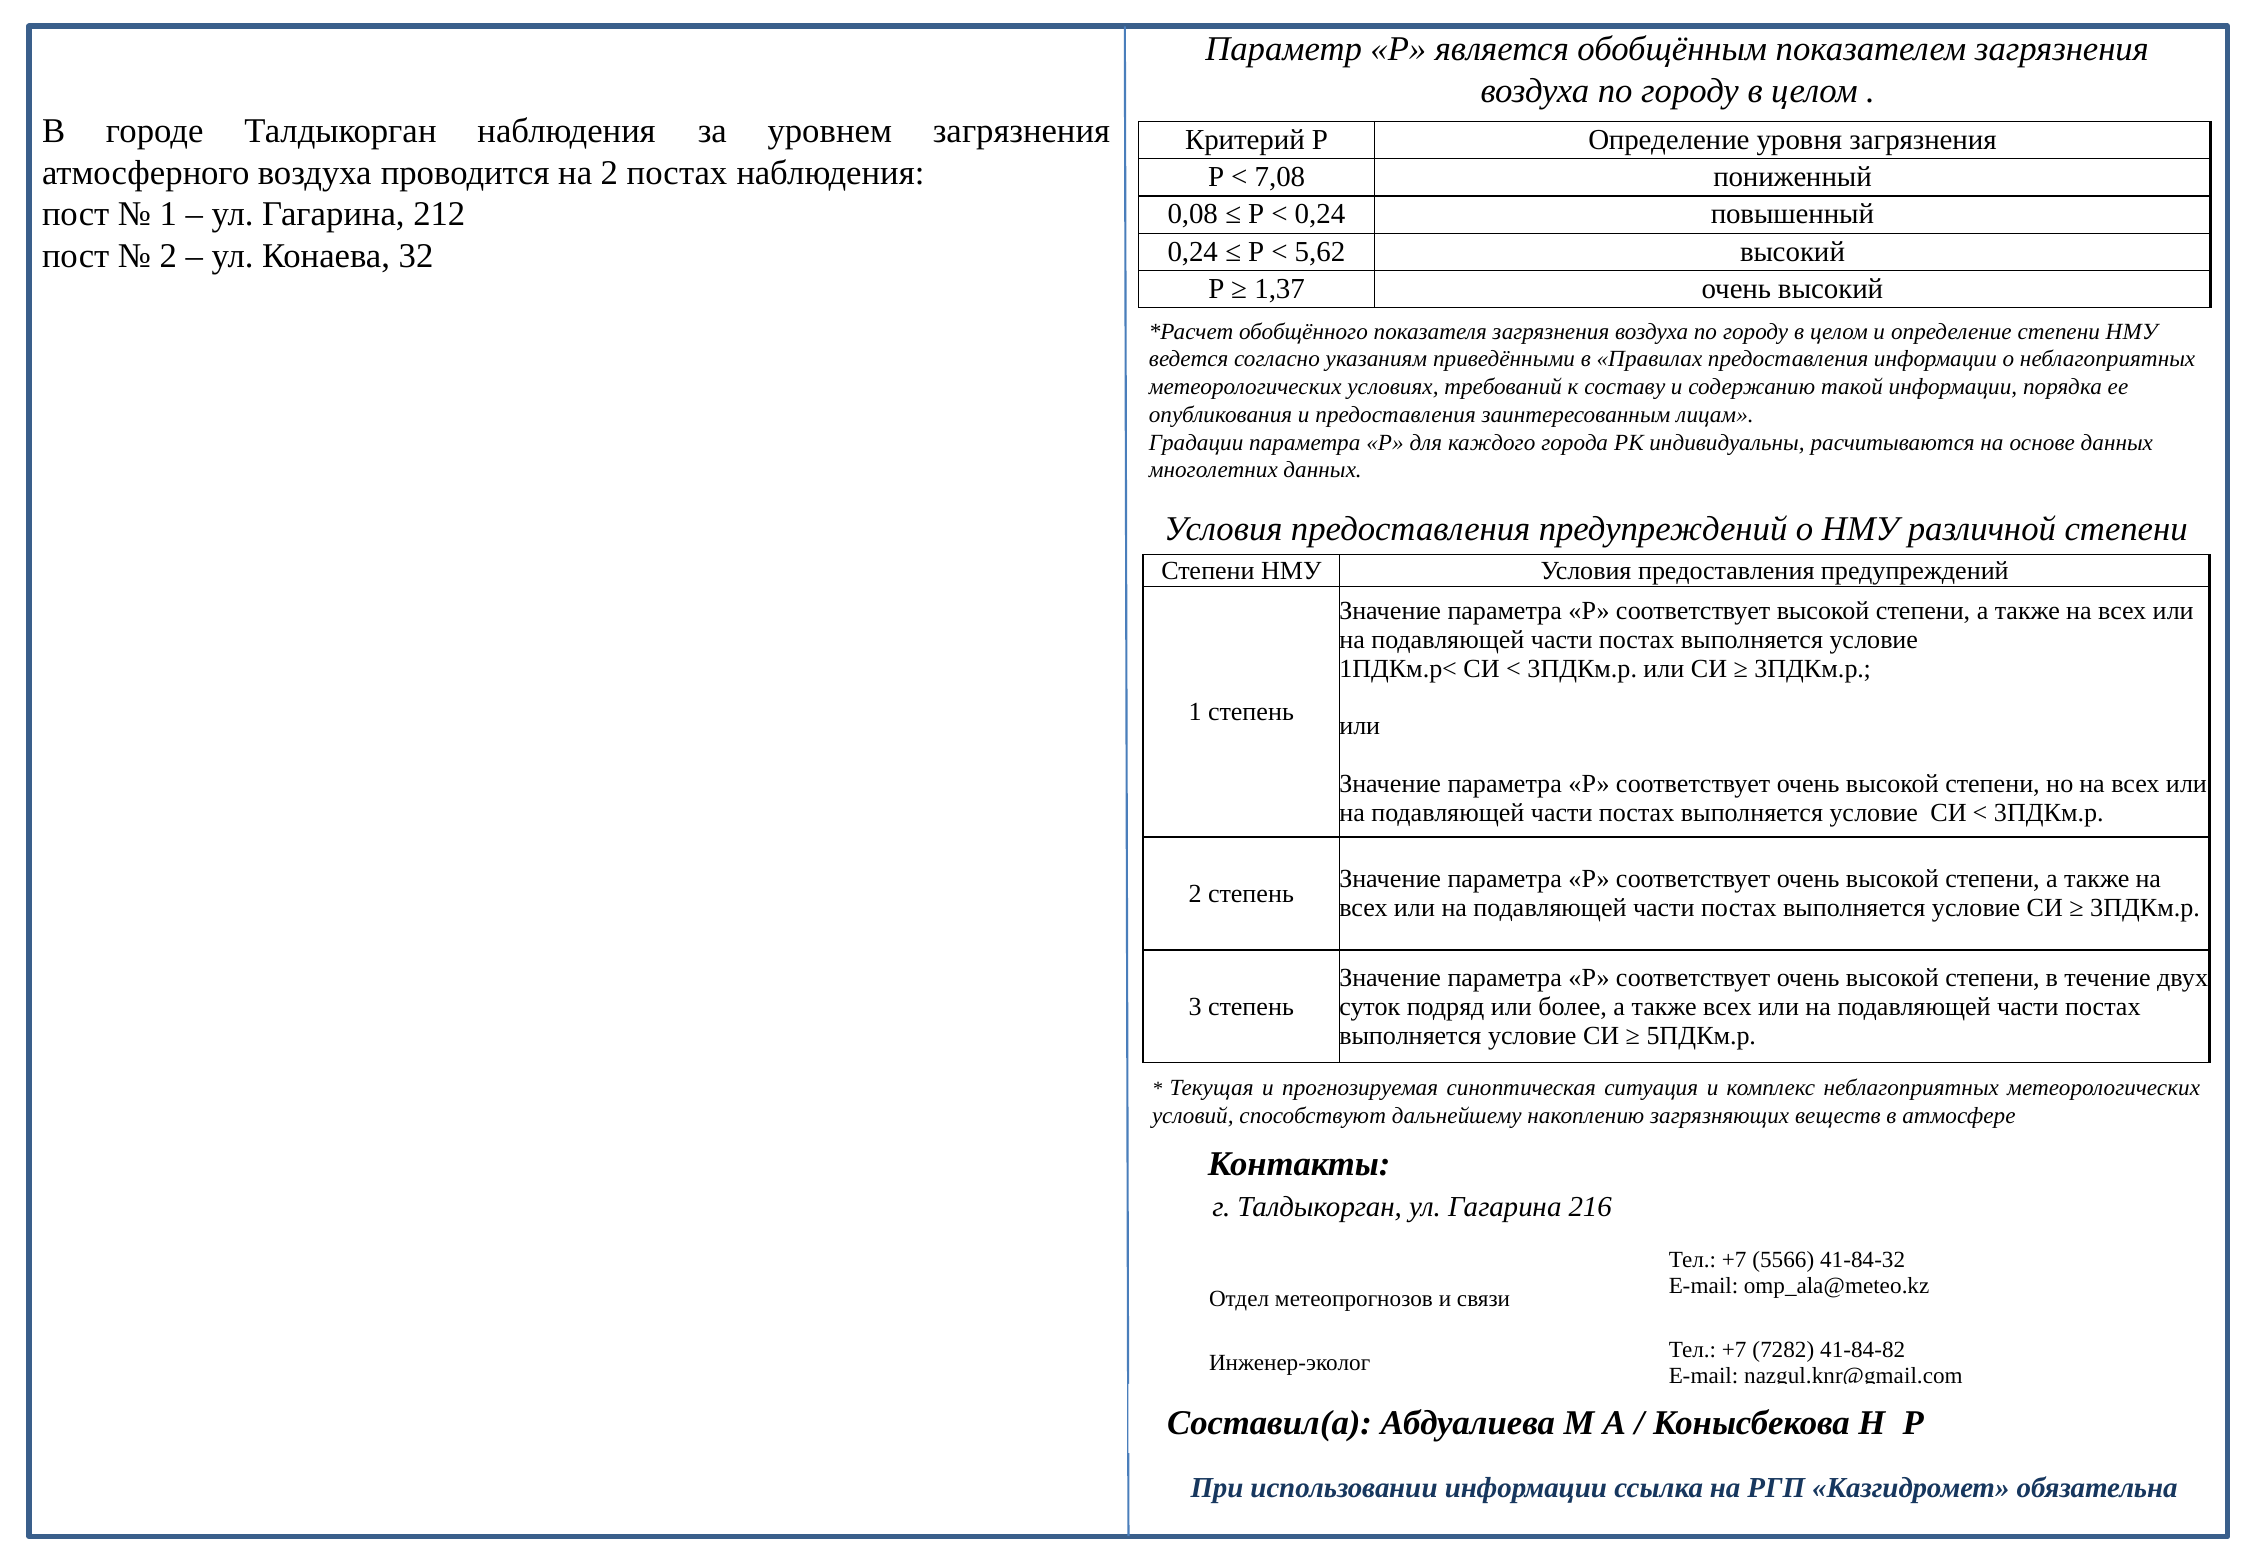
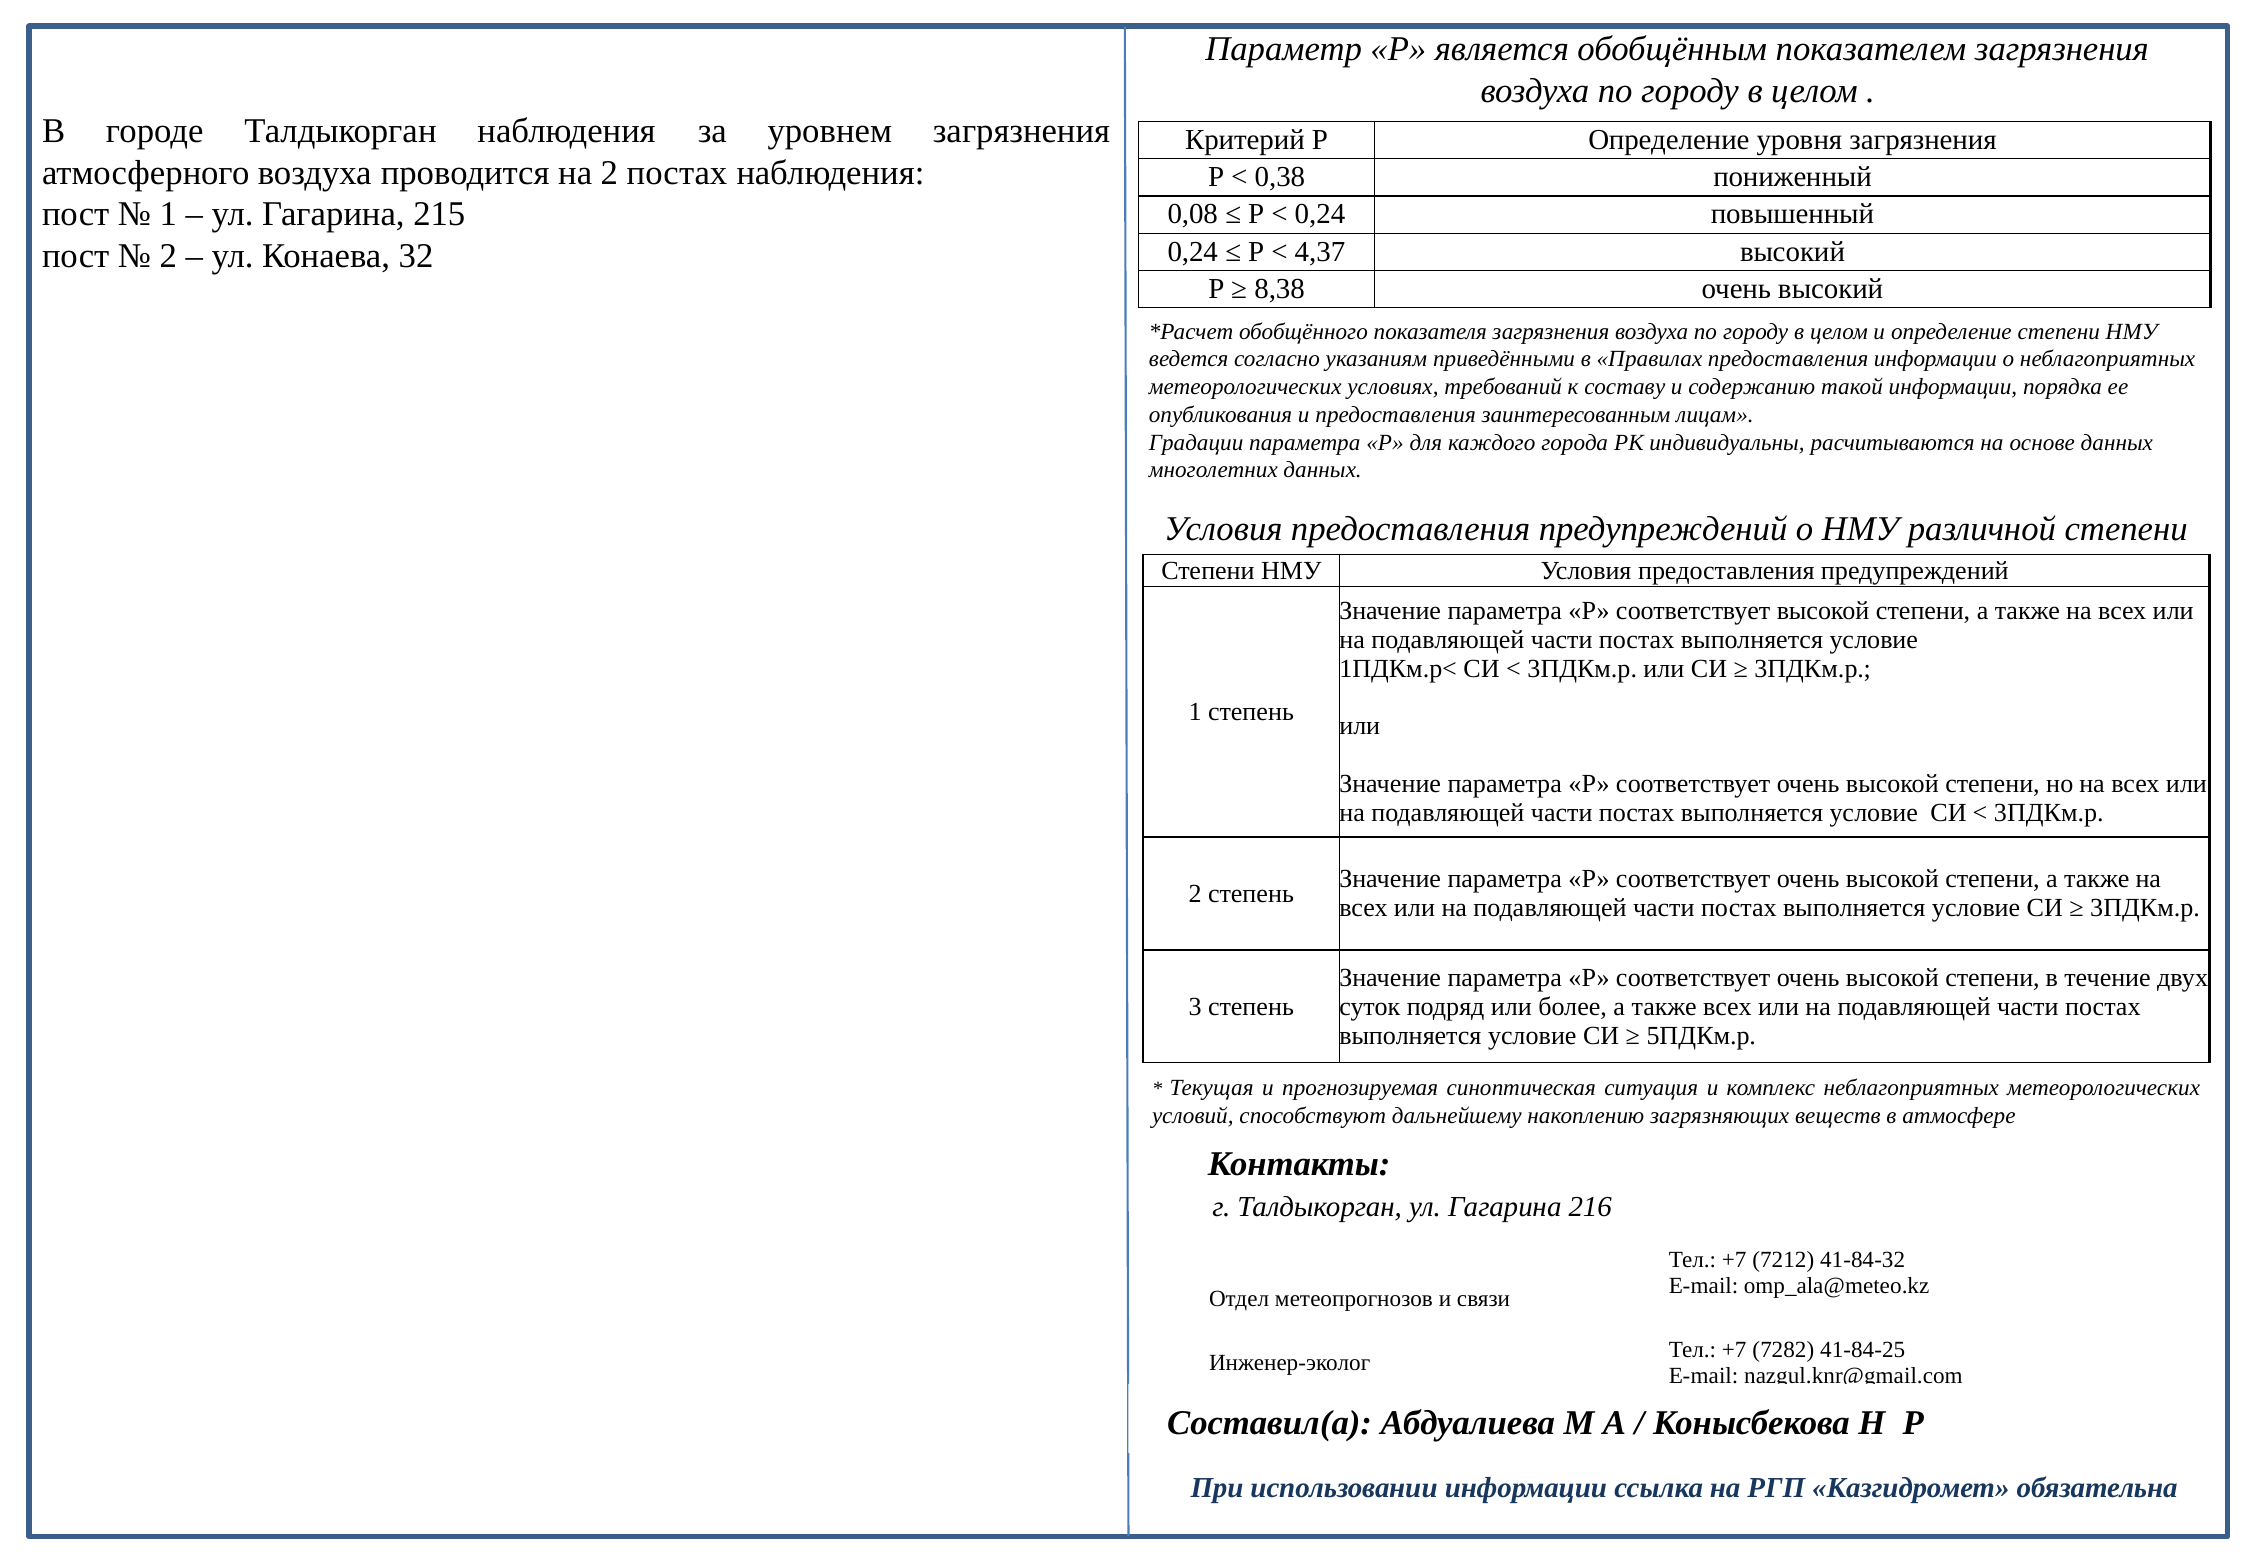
7,08: 7,08 -> 0,38
212: 212 -> 215
5,62: 5,62 -> 4,37
1,37: 1,37 -> 8,38
5566: 5566 -> 7212
41-84-82: 41-84-82 -> 41-84-25
